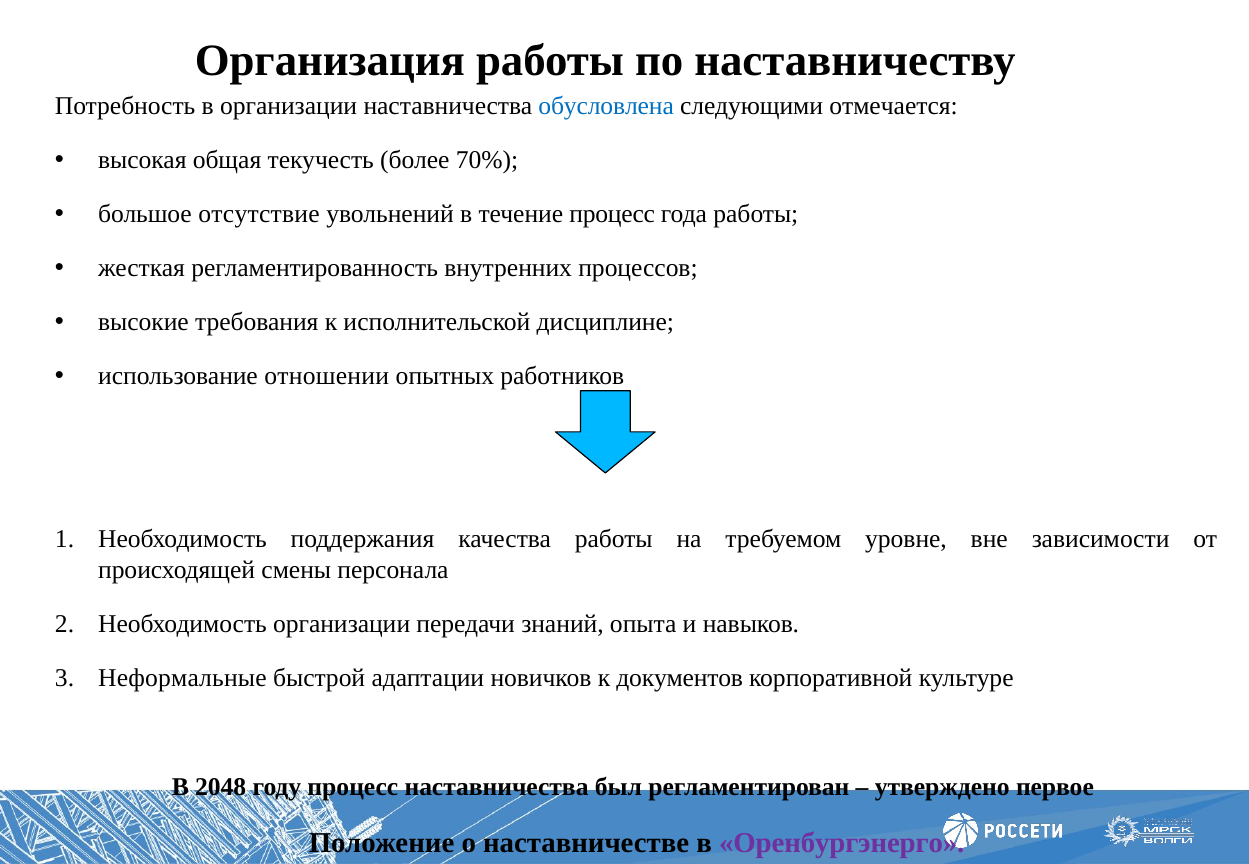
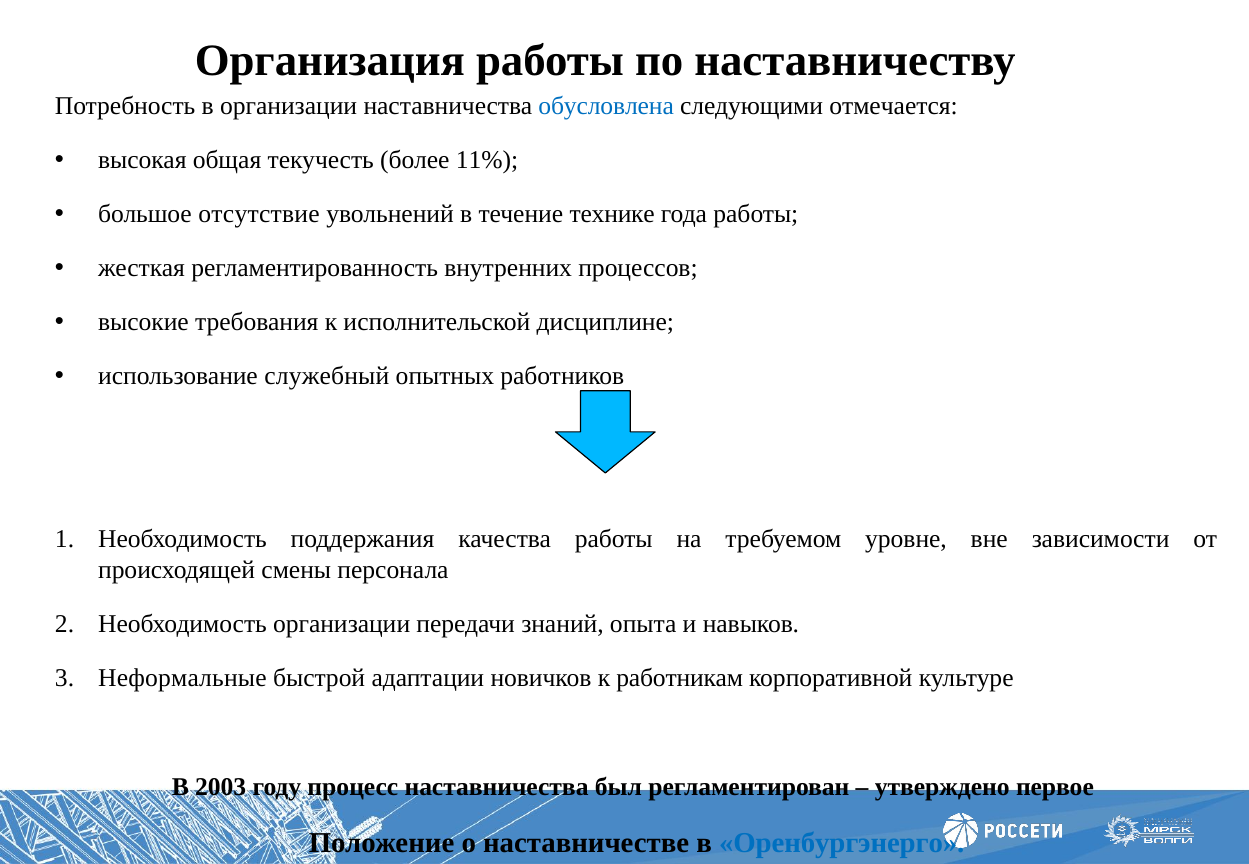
70%: 70% -> 11%
течение процесс: процесс -> технике
отношении: отношении -> служебный
документов: документов -> работникам
2048: 2048 -> 2003
Оренбургэнерго colour: purple -> blue
